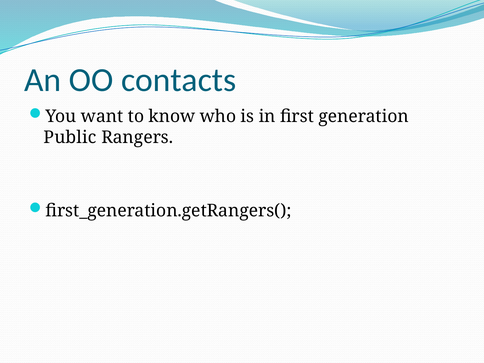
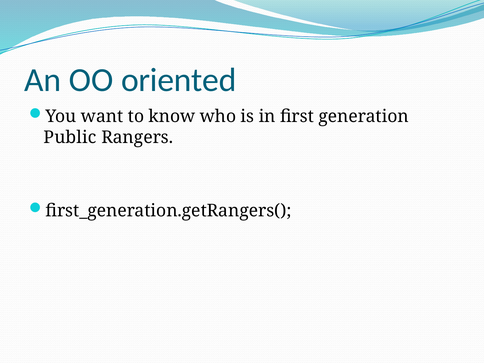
contacts: contacts -> oriented
